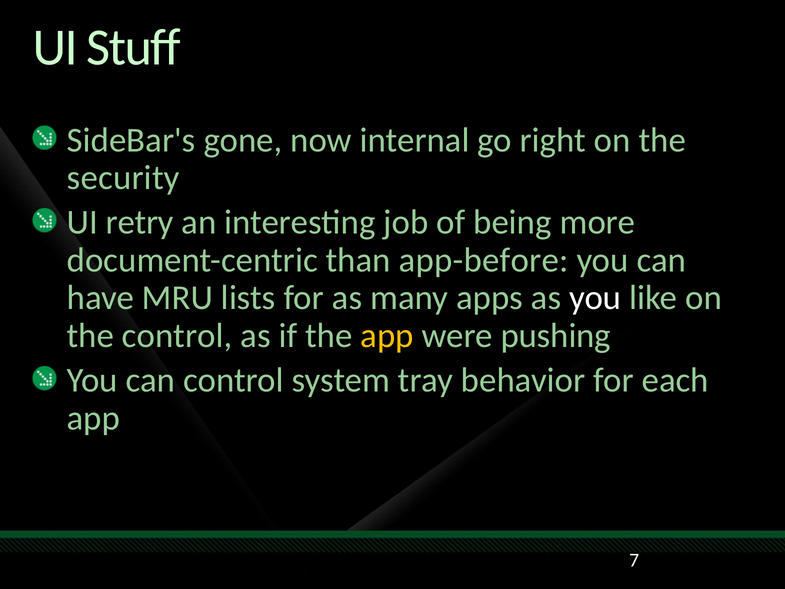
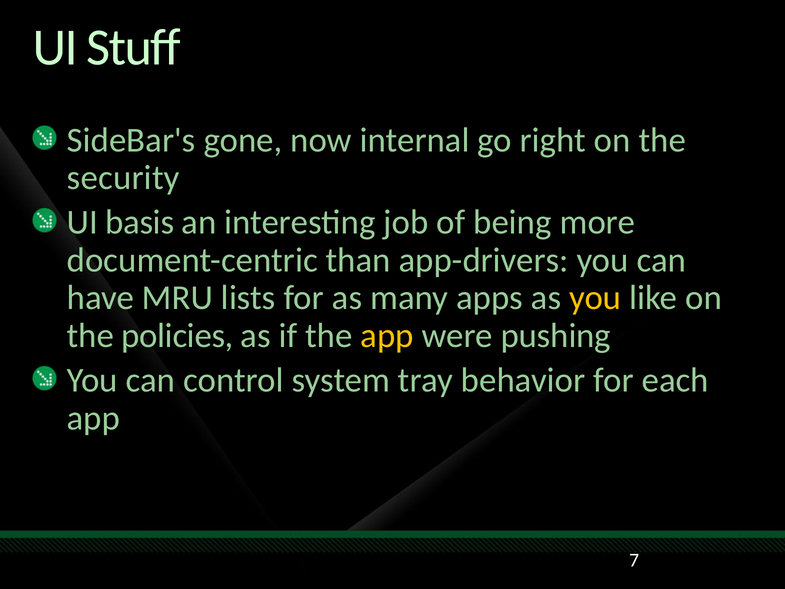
retry: retry -> basis
app-before: app-before -> app-drivers
you at (595, 298) colour: white -> yellow
the control: control -> policies
